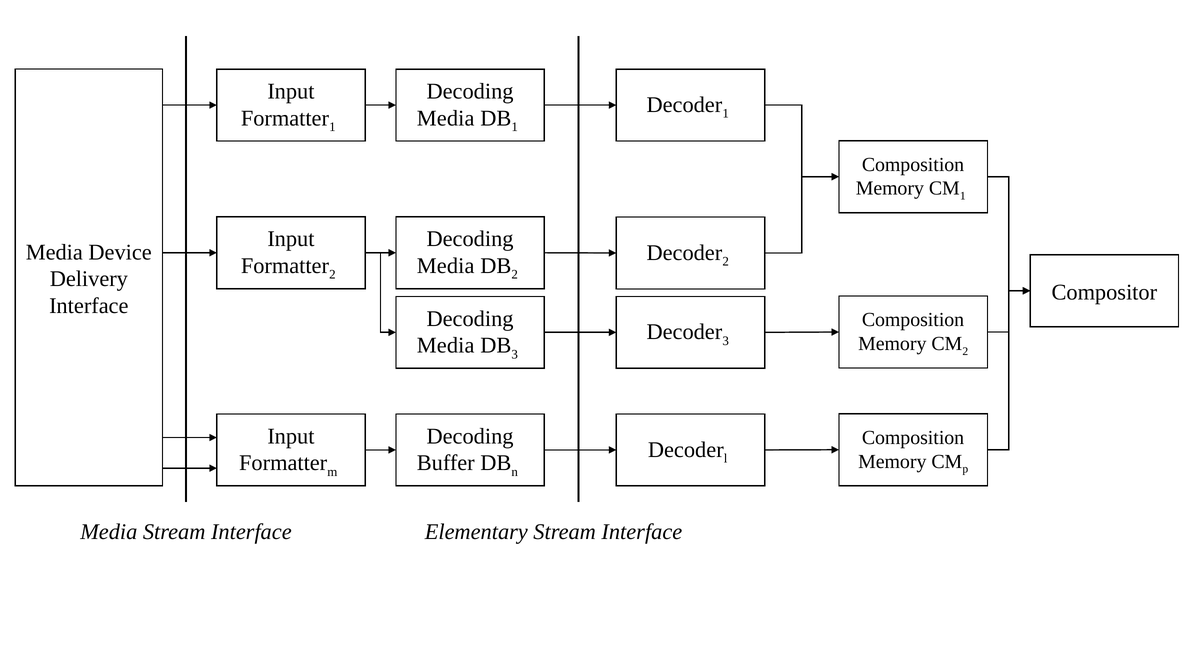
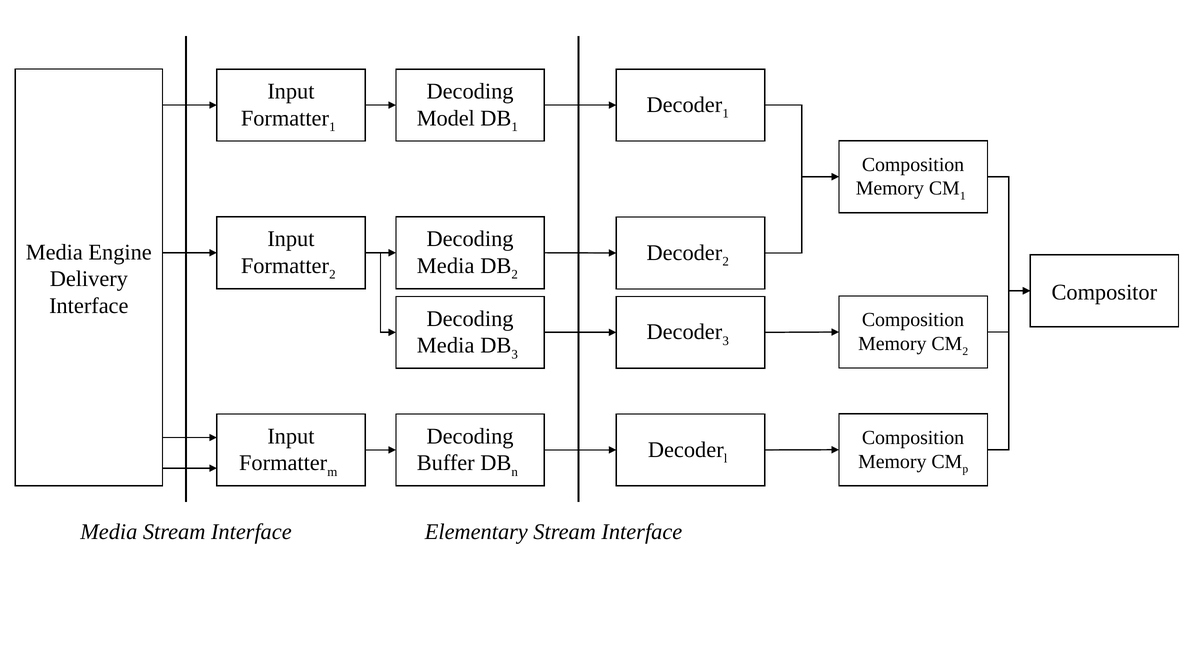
Media at (446, 118): Media -> Model
Device: Device -> Engine
